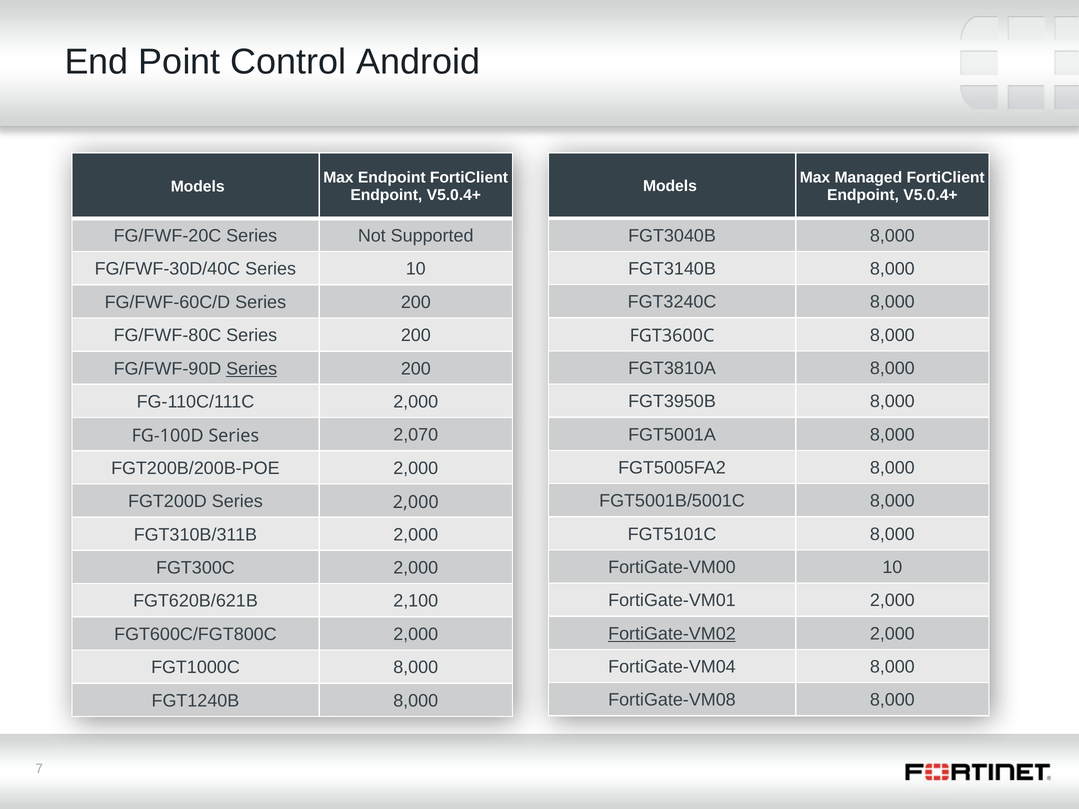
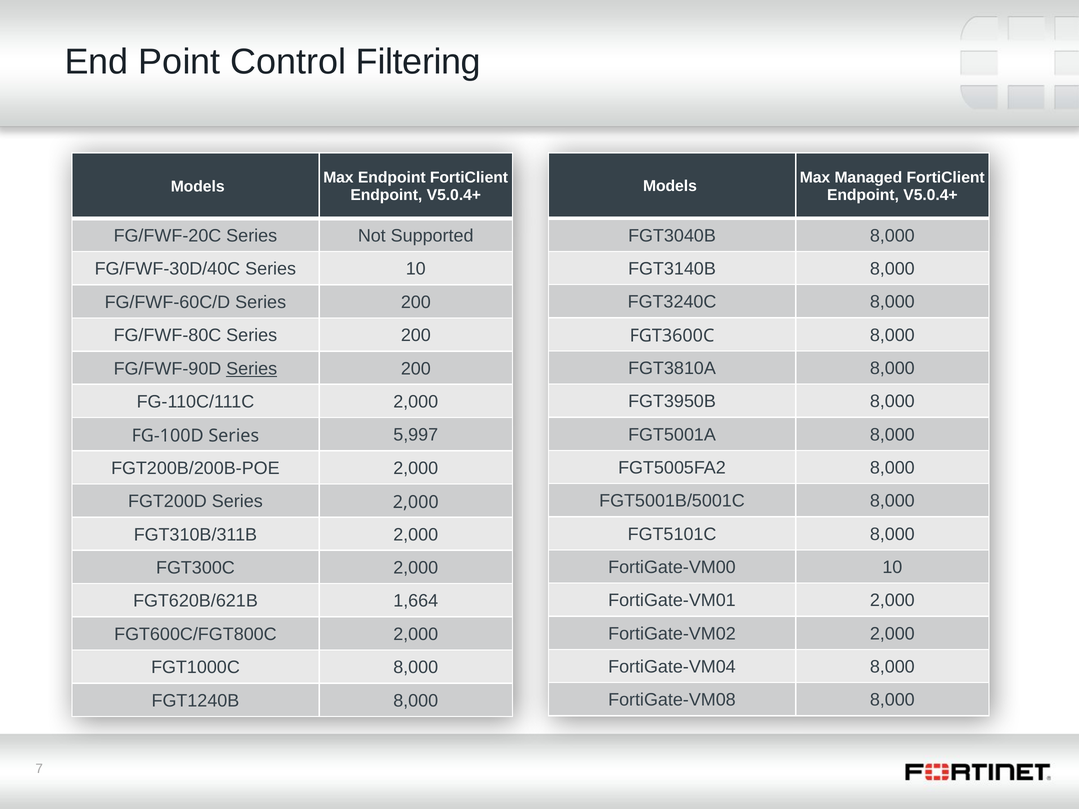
Android: Android -> Filtering
2,070: 2,070 -> 5,997
2,100: 2,100 -> 1,664
FortiGate-VM02 underline: present -> none
